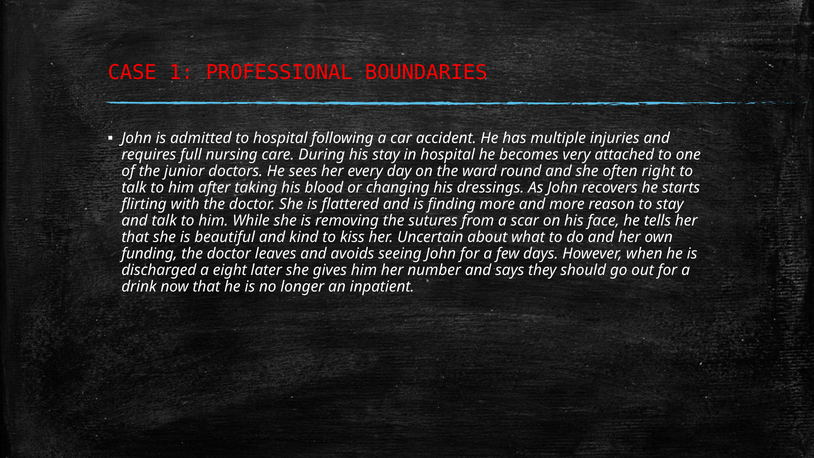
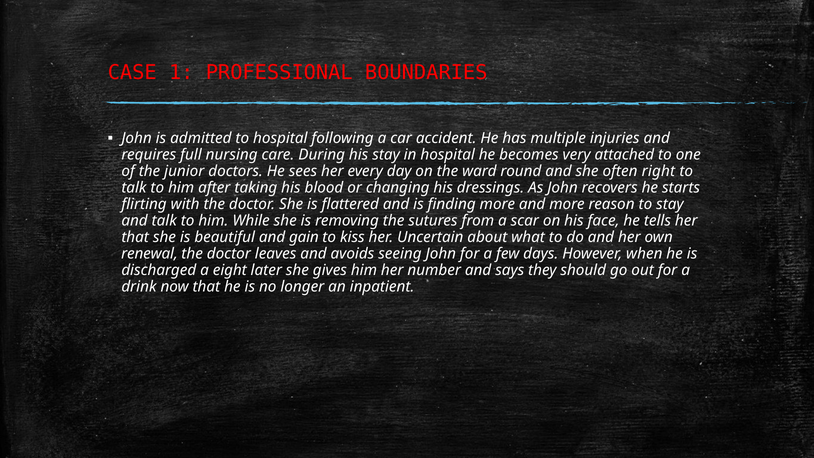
kind: kind -> gain
funding: funding -> renewal
